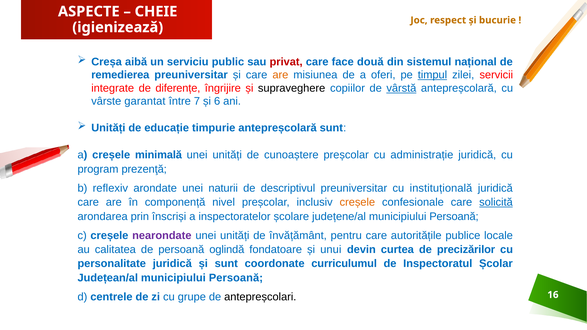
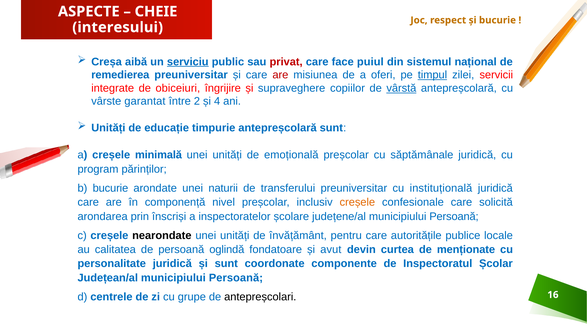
igienizează: igienizează -> interesului
serviciu underline: none -> present
două: două -> puiul
are at (280, 75) colour: orange -> red
diferențe: diferențe -> obiceiuri
supraveghere colour: black -> blue
7: 7 -> 2
6: 6 -> 4
cunoaștere: cunoaștere -> emoțională
administrație: administrație -> săptămânale
prezenţă: prezenţă -> părinților
b reflexiv: reflexiv -> bucurie
descriptivul: descriptivul -> transferului
solicită underline: present -> none
nearondate colour: purple -> black
unui: unui -> avut
precizărilor: precizărilor -> menționate
curriculumul: curriculumul -> componente
